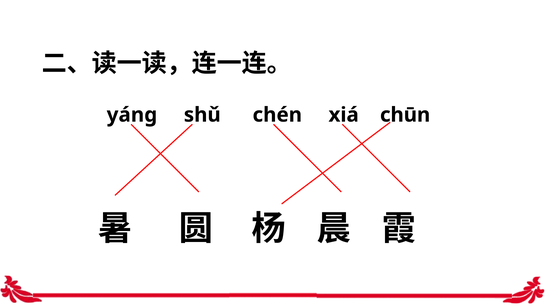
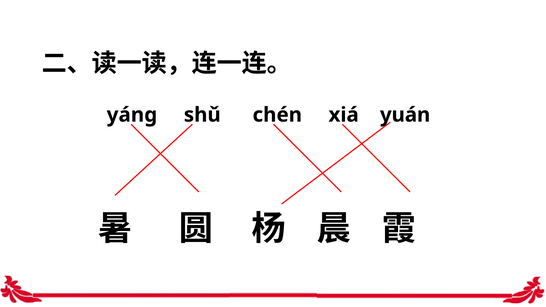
chūn: chūn -> yuán
